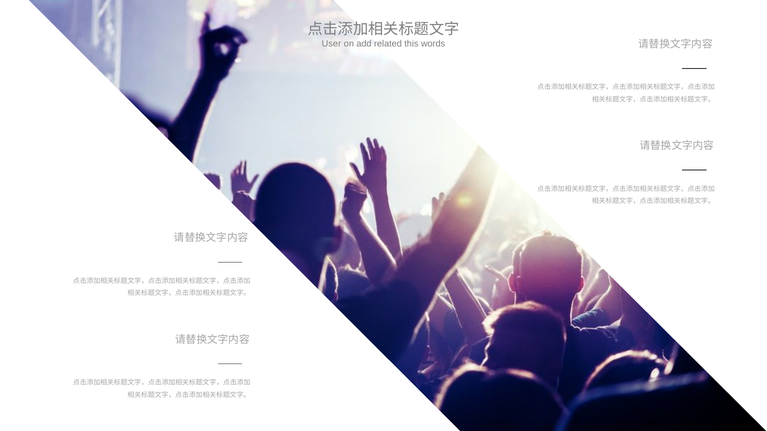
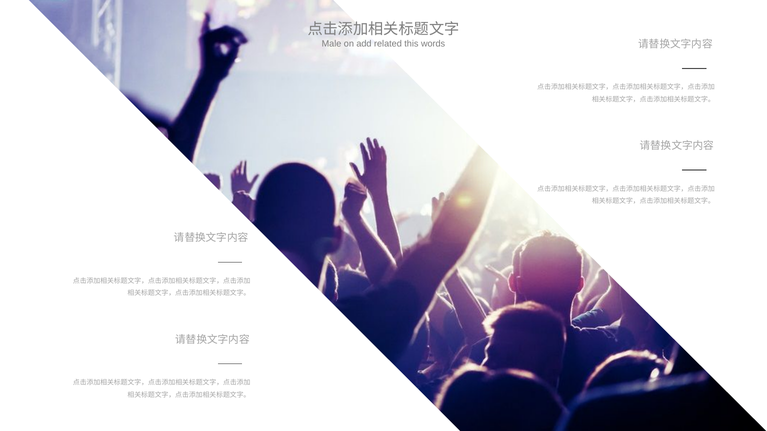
User: User -> Male
